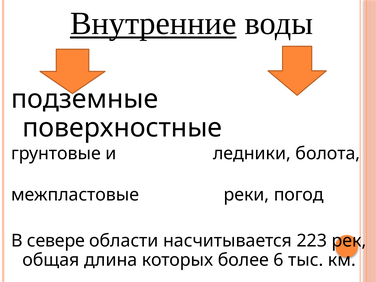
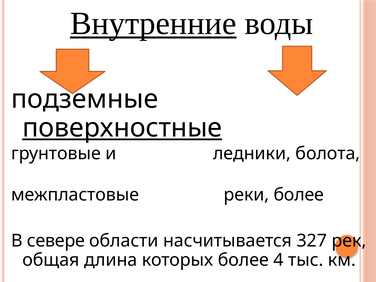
поверхностные underline: none -> present
реки погод: погод -> более
223: 223 -> 327
6: 6 -> 4
